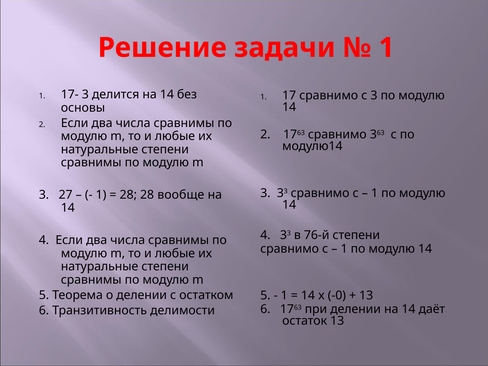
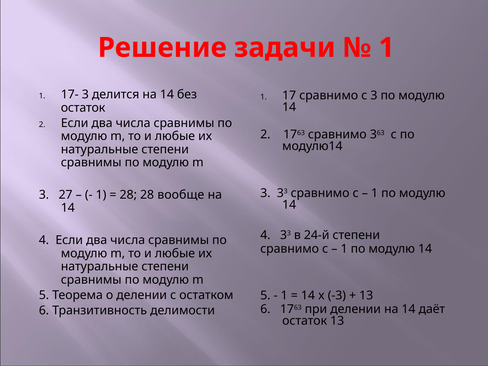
основы at (83, 108): основы -> остаток
76-й: 76-й -> 24-й
-0: -0 -> -3
